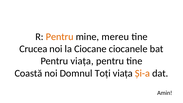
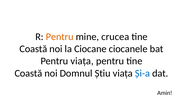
mereu: mereu -> crucea
Crucea at (33, 49): Crucea -> Coastă
Toți: Toți -> Știu
Și-a colour: orange -> blue
